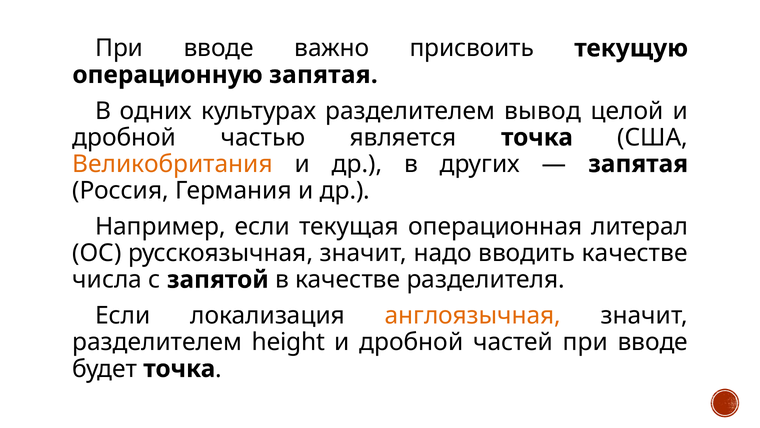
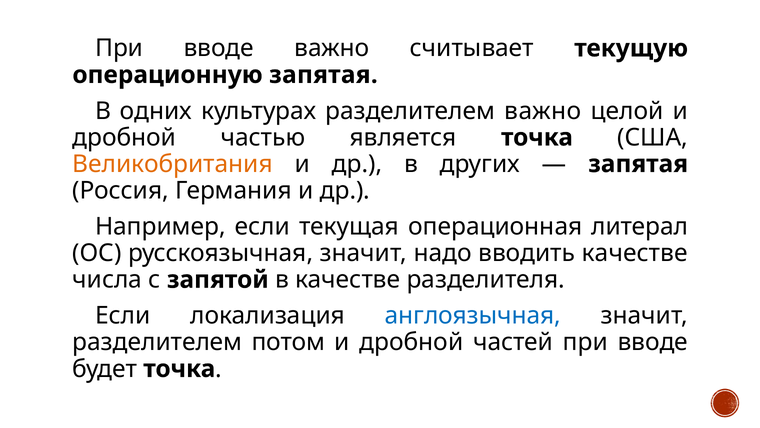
присвоить: присвоить -> считывает
разделителем вывод: вывод -> важно
англоязычная colour: orange -> blue
height: height -> потом
